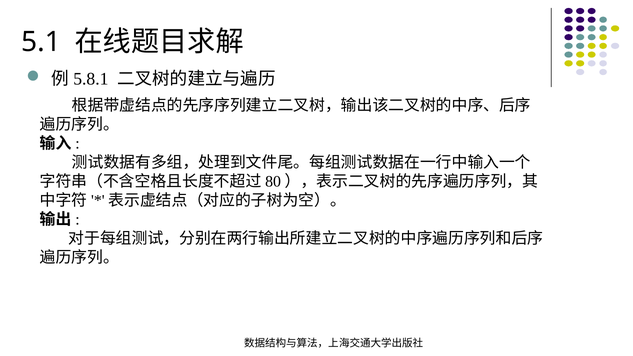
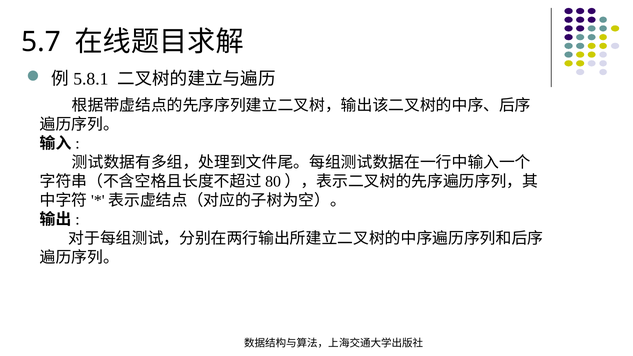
5.1: 5.1 -> 5.7
